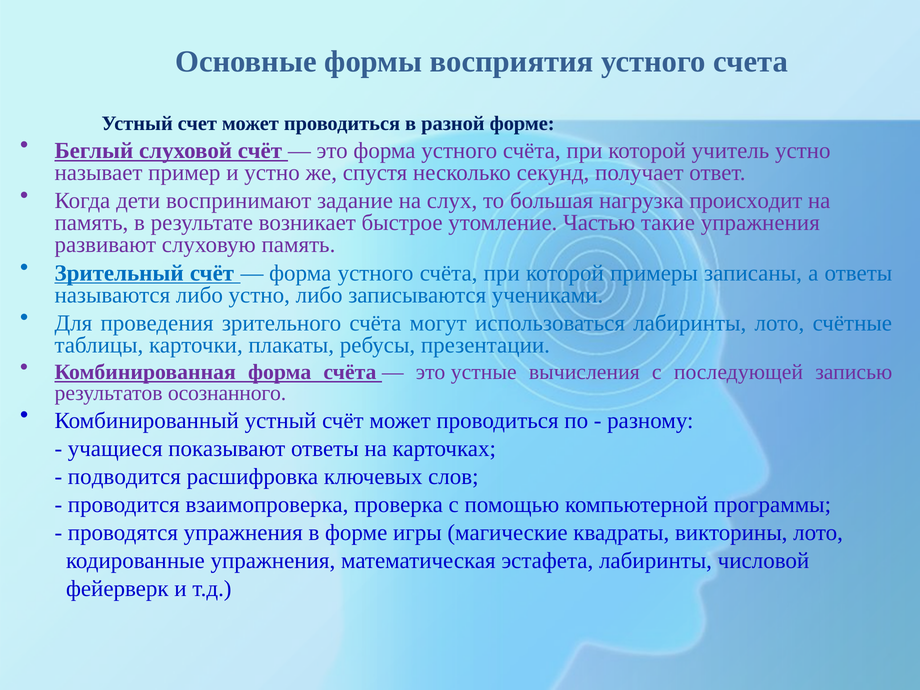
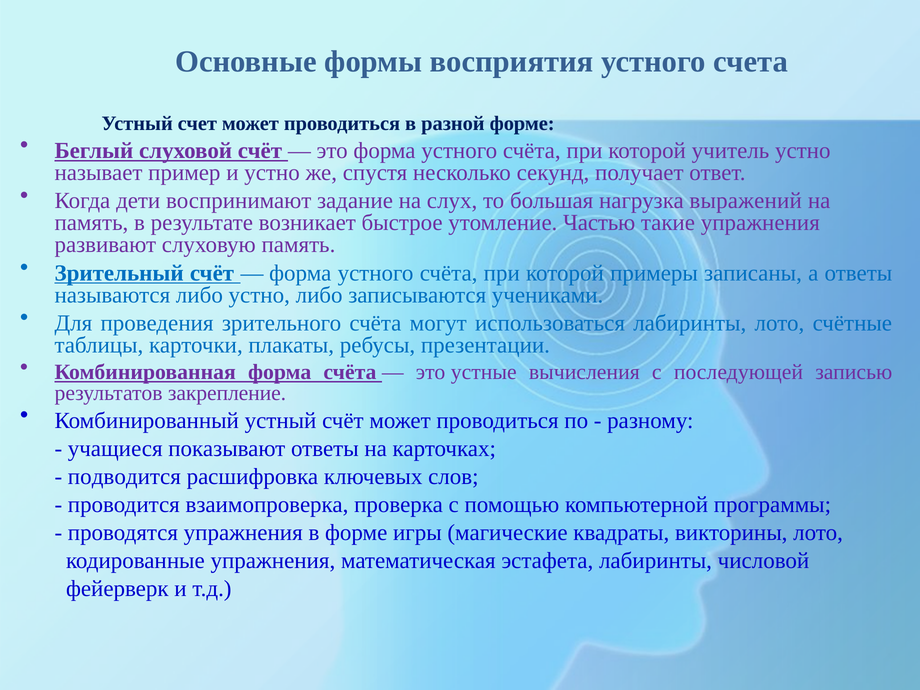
происходит: происходит -> выражений
осознанного: осознанного -> закрепление
